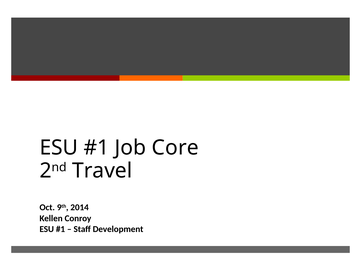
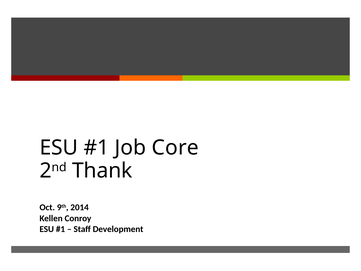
Travel: Travel -> Thank
